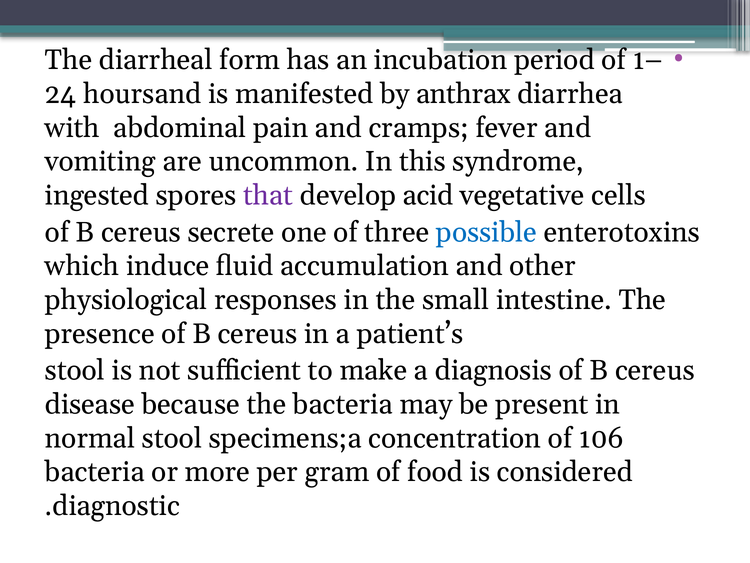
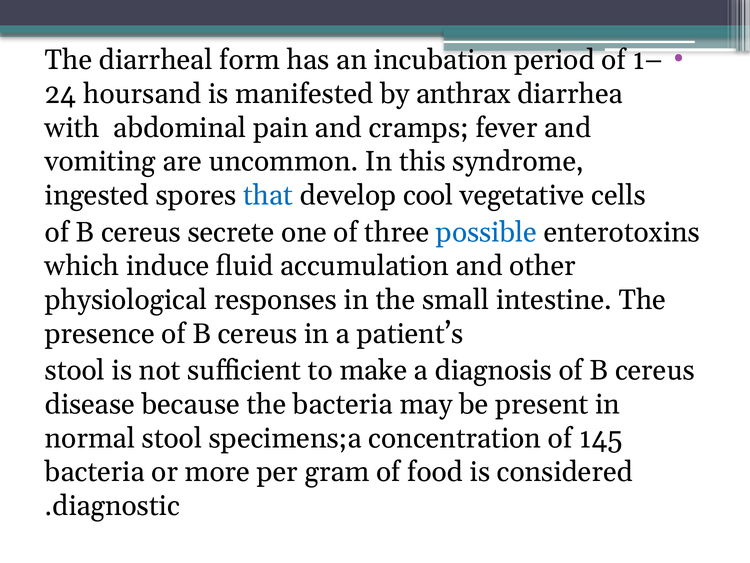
that colour: purple -> blue
acid: acid -> cool
106: 106 -> 145
